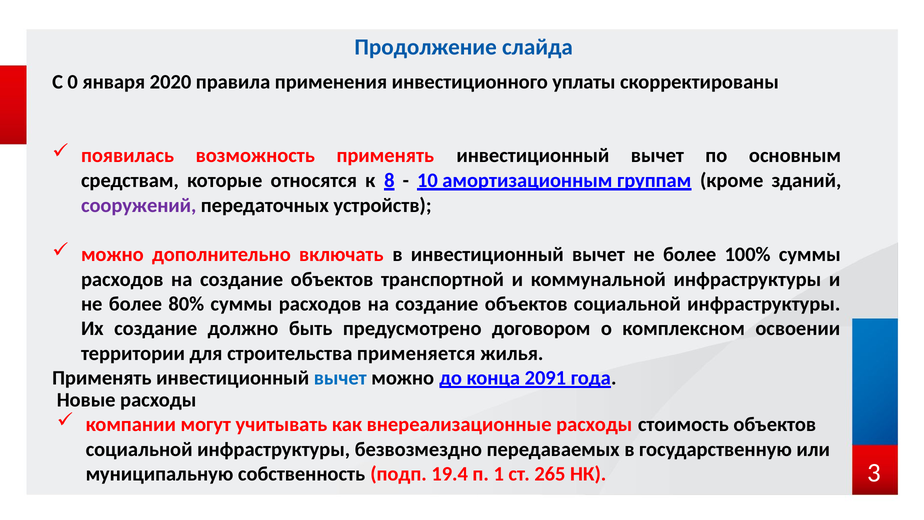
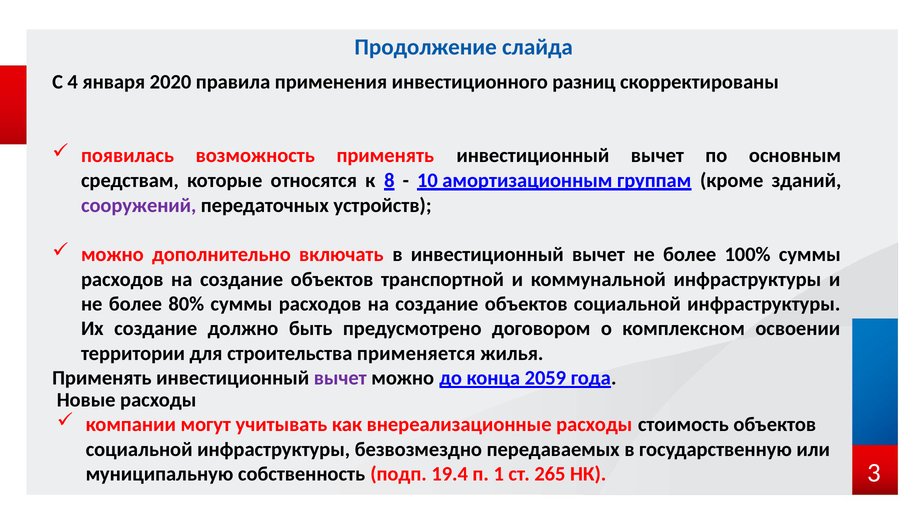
0: 0 -> 4
уплаты: уплаты -> разниц
вычет at (340, 378) colour: blue -> purple
2091: 2091 -> 2059
